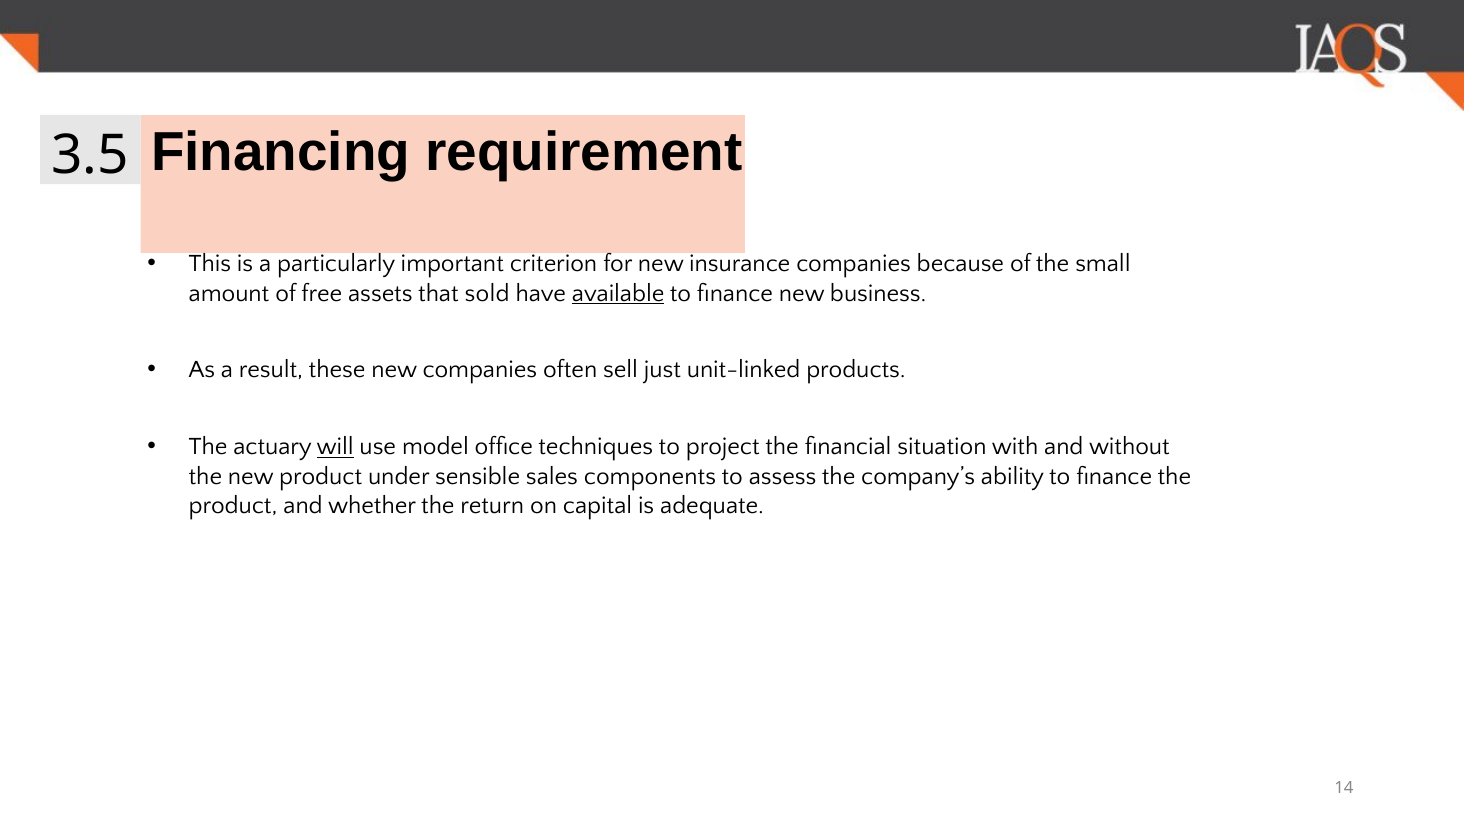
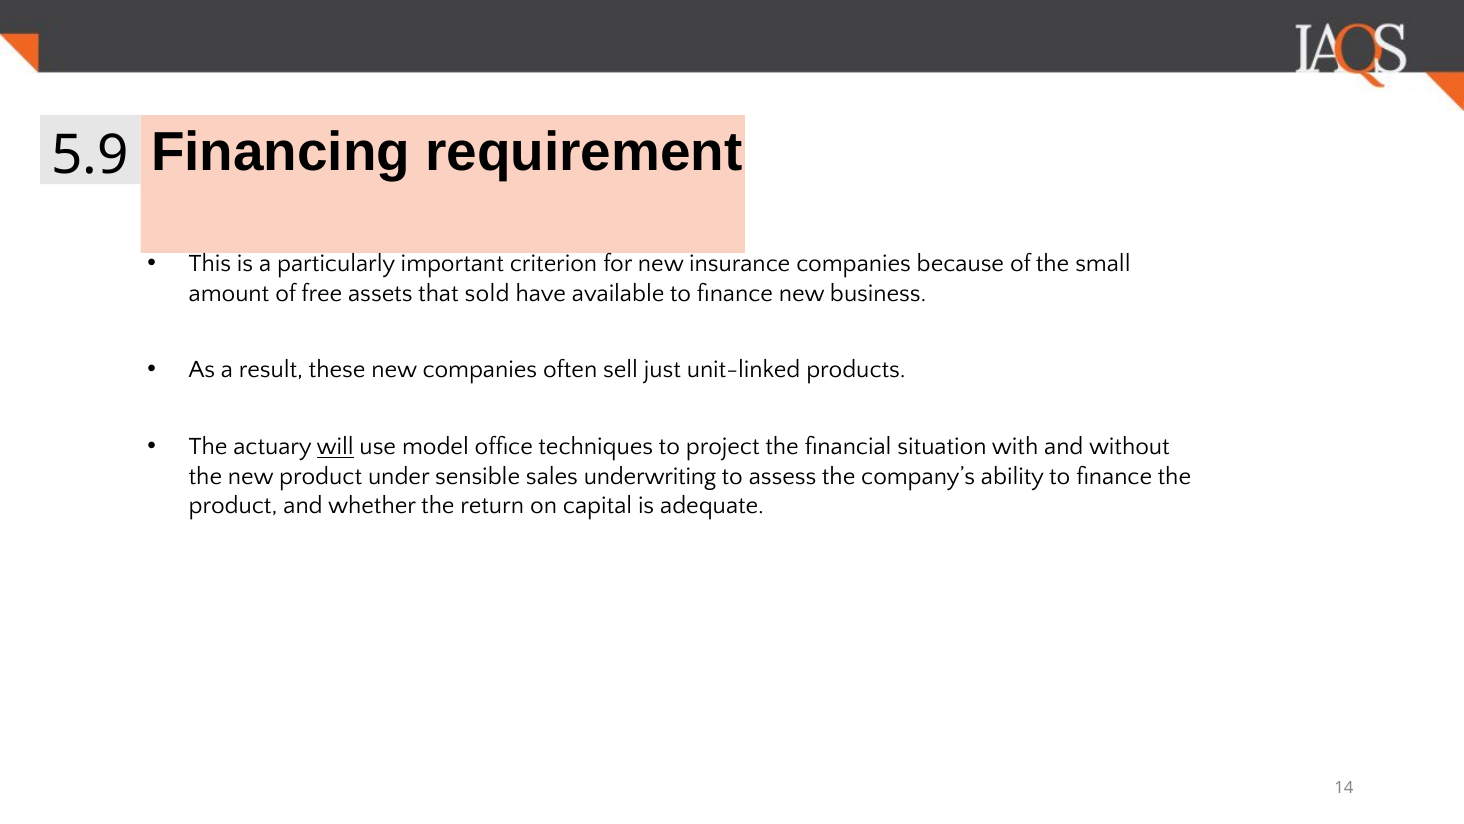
3.5: 3.5 -> 5.9
available underline: present -> none
components: components -> underwriting
